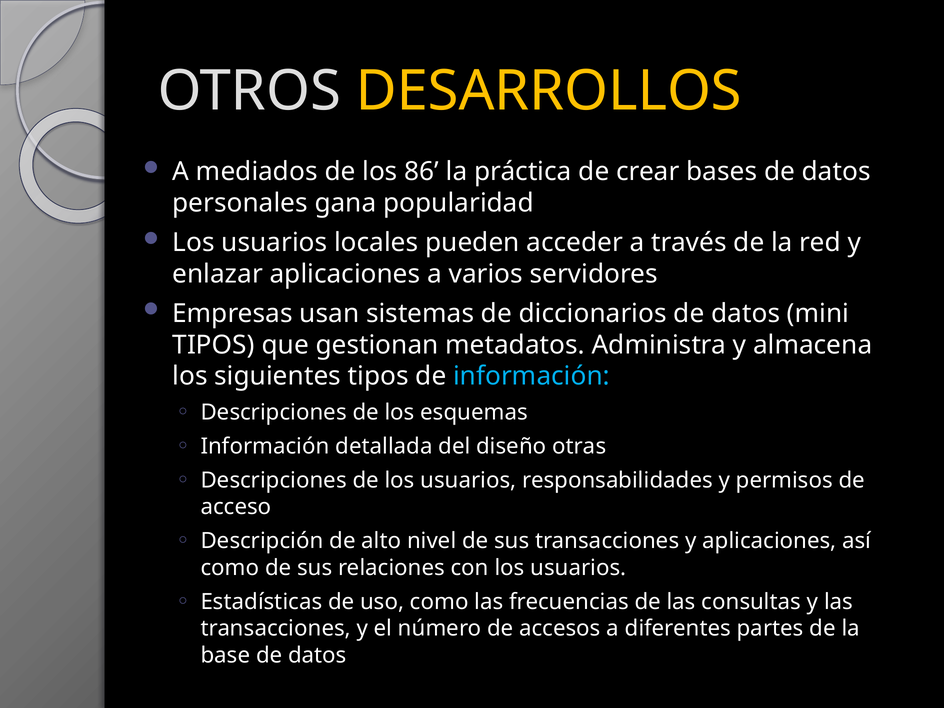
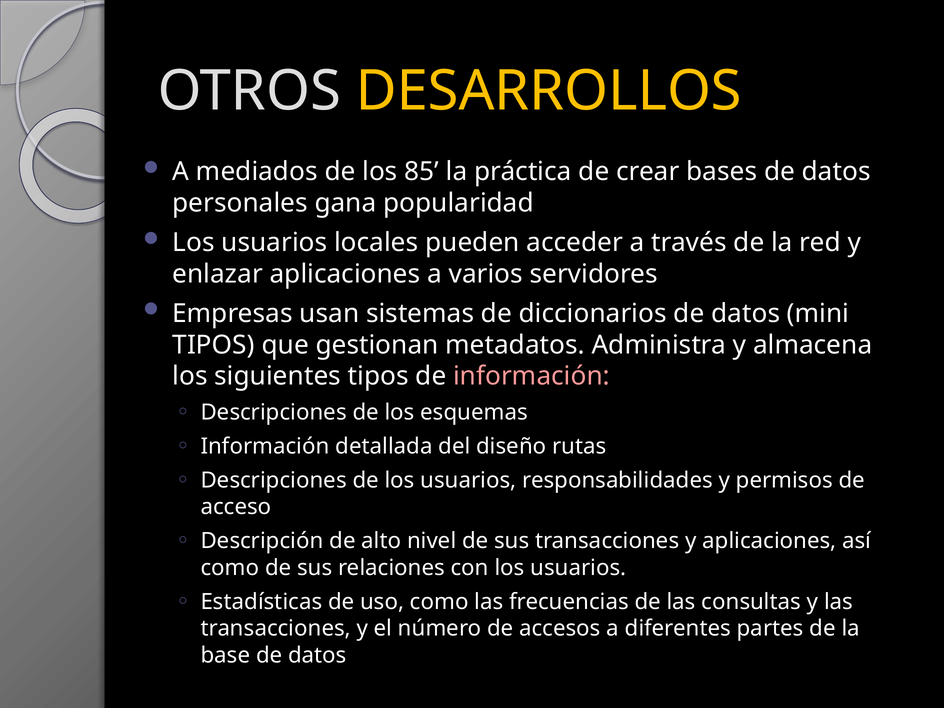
86: 86 -> 85
información at (532, 376) colour: light blue -> pink
otras: otras -> rutas
